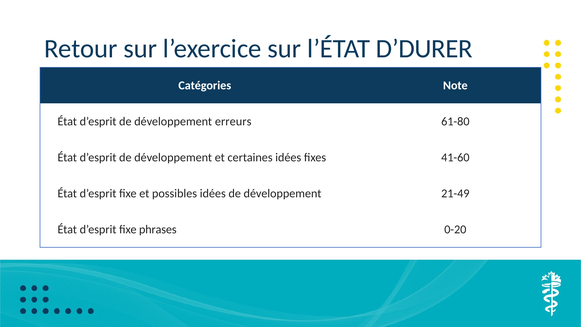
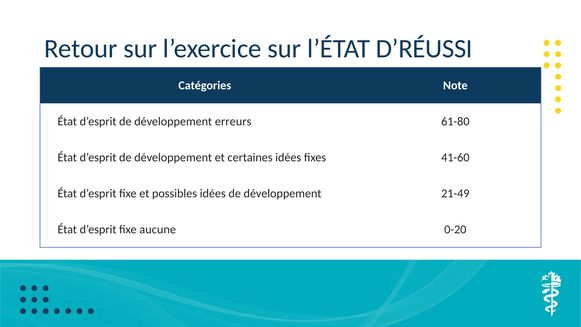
D’DURER: D’DURER -> D’RÉUSSI
phrases: phrases -> aucune
